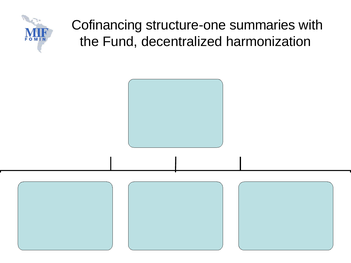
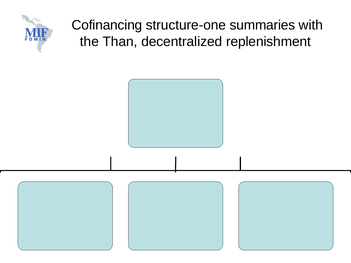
Fund: Fund -> Than
harmonization: harmonization -> replenishment
